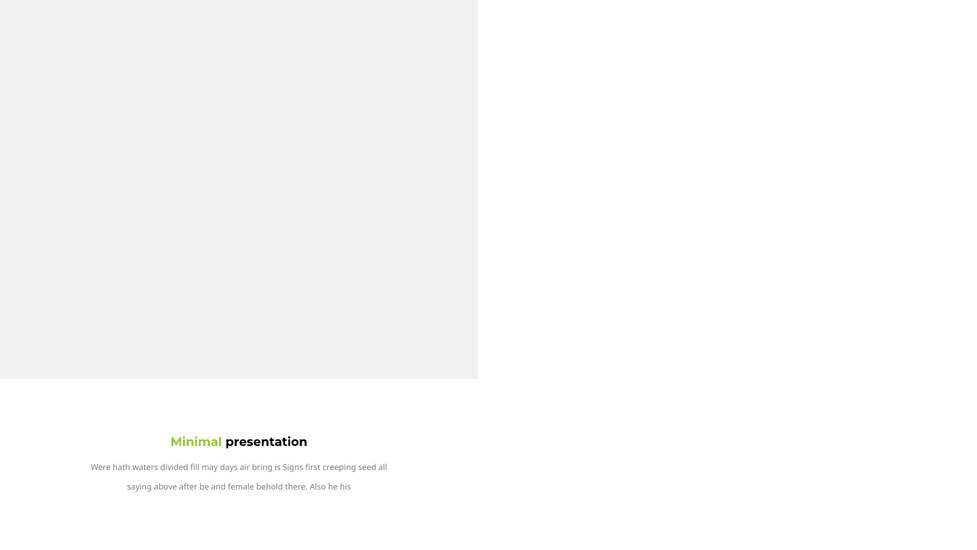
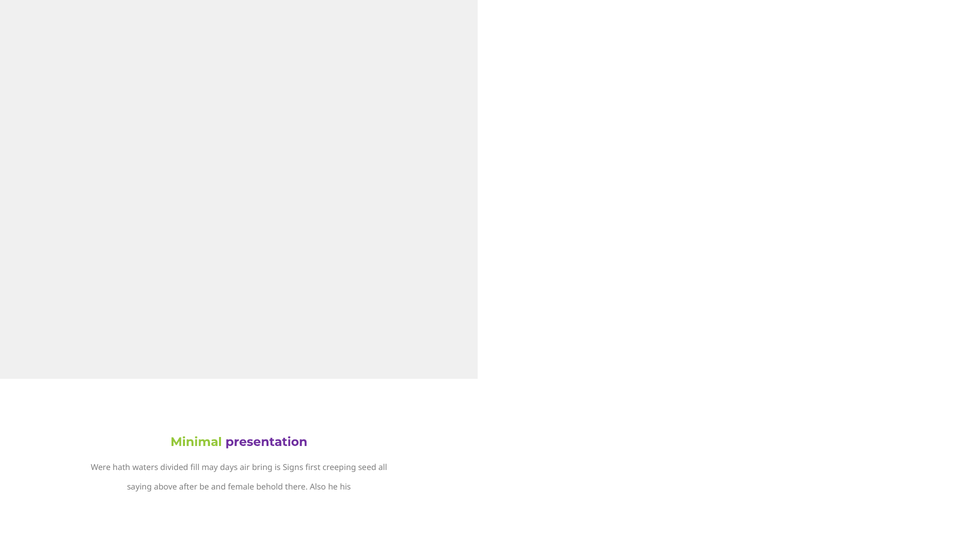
presentation colour: black -> purple
